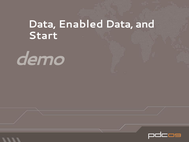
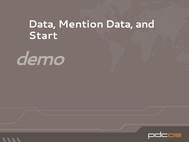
Enabled: Enabled -> Mention
